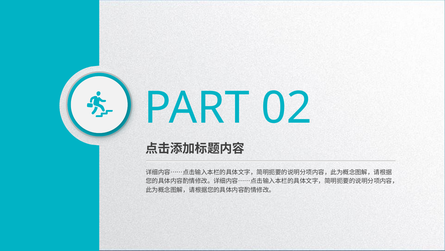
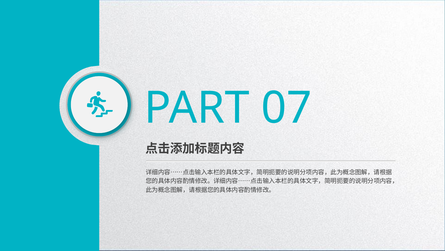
02: 02 -> 07
